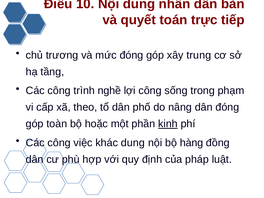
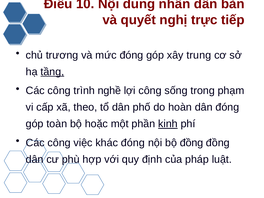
toán: toán -> nghị
tầng underline: none -> present
nâng: nâng -> hoàn
khác dung: dung -> đóng
bộ hàng: hàng -> đồng
